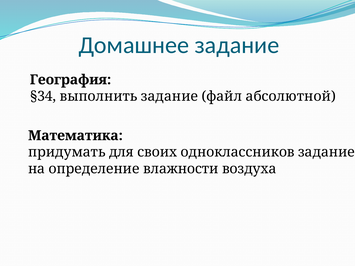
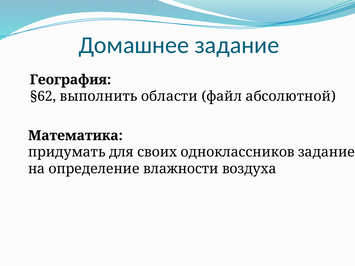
§34: §34 -> §62
выполнить задание: задание -> области
